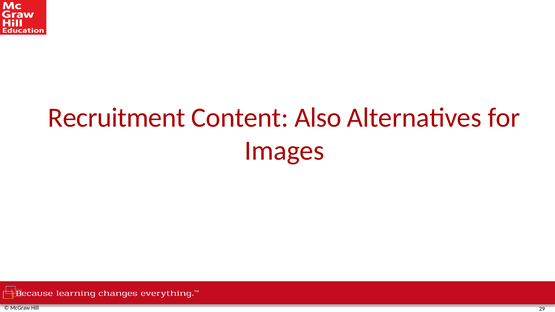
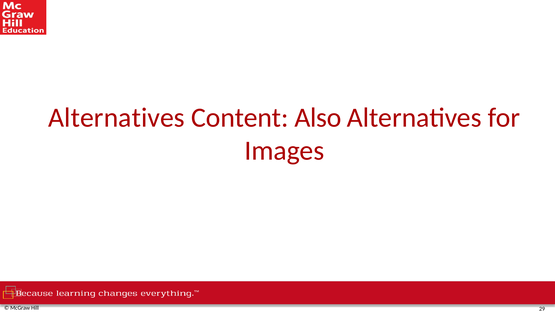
Recruitment at (117, 118): Recruitment -> Alternatives
